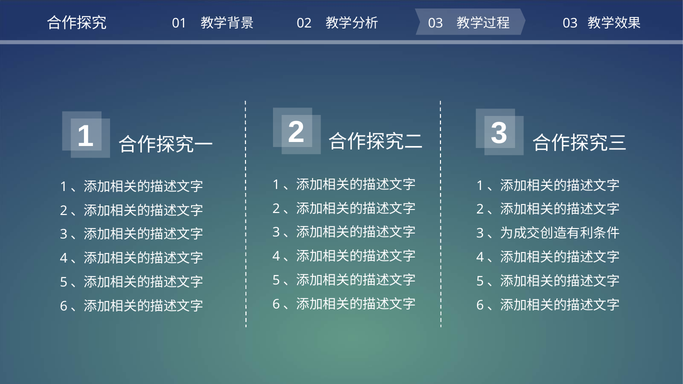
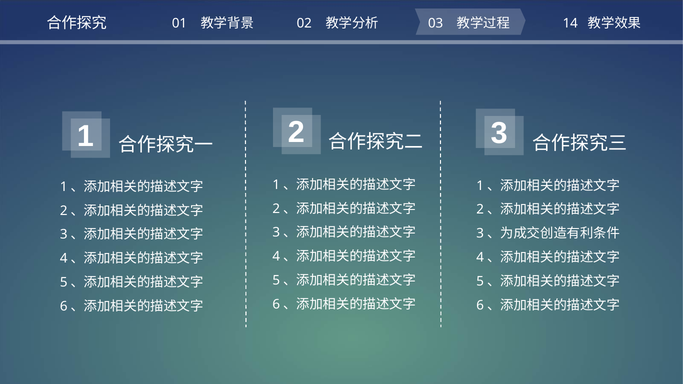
03 at (570, 23): 03 -> 14
